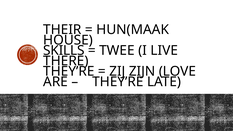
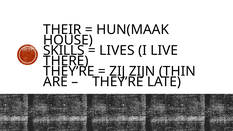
TWEE: TWEE -> LIVES
LOVE: LOVE -> THIN
